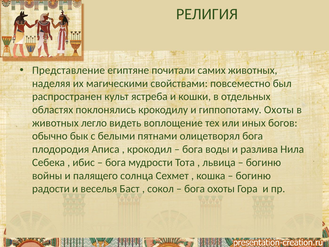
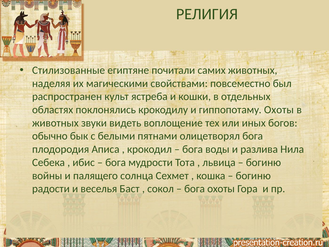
Представление: Представление -> Стилизованные
легло: легло -> звуки
